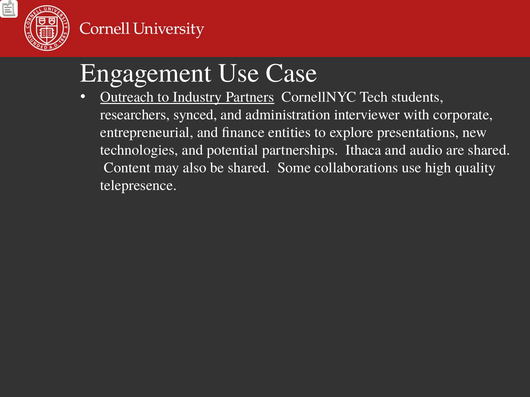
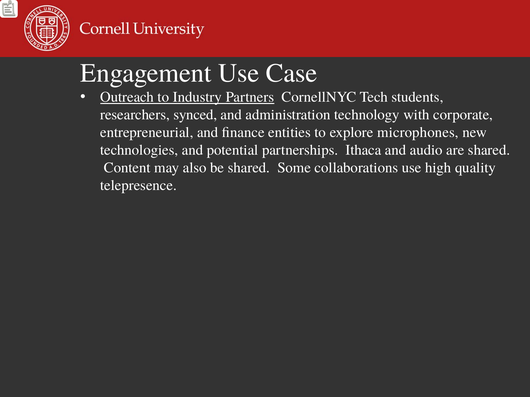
interviewer: interviewer -> technology
presentations: presentations -> microphones
